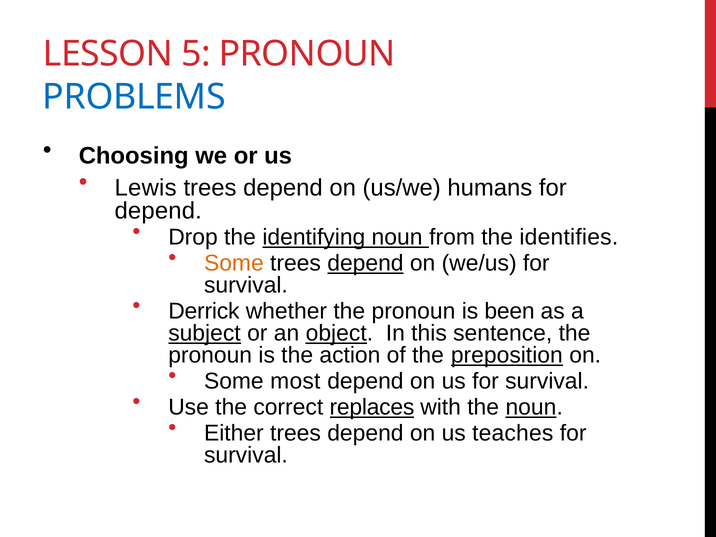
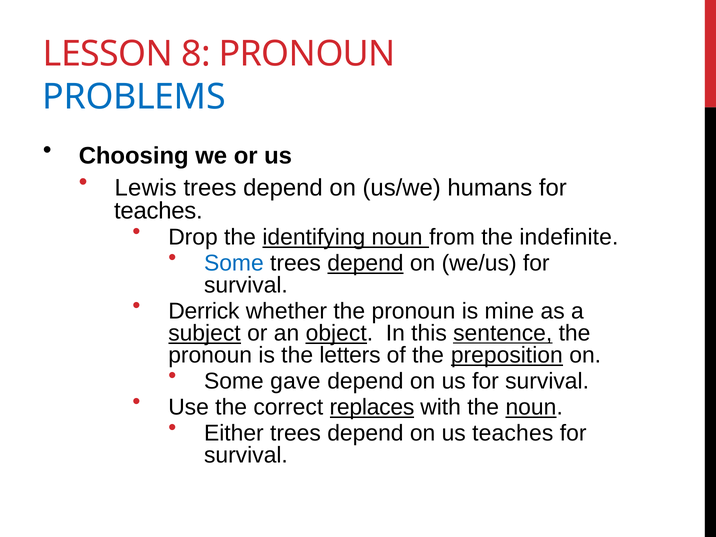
5: 5 -> 8
depend at (158, 211): depend -> teaches
identifies: identifies -> indefinite
Some at (234, 263) colour: orange -> blue
been: been -> mine
sentence underline: none -> present
action: action -> letters
most: most -> gave
